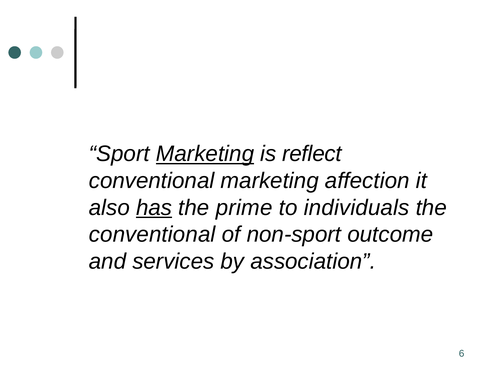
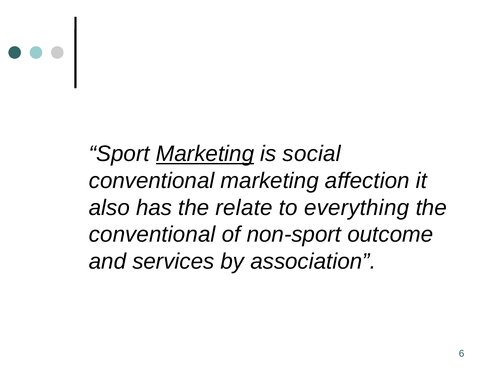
reflect: reflect -> social
has underline: present -> none
prime: prime -> relate
individuals: individuals -> everything
